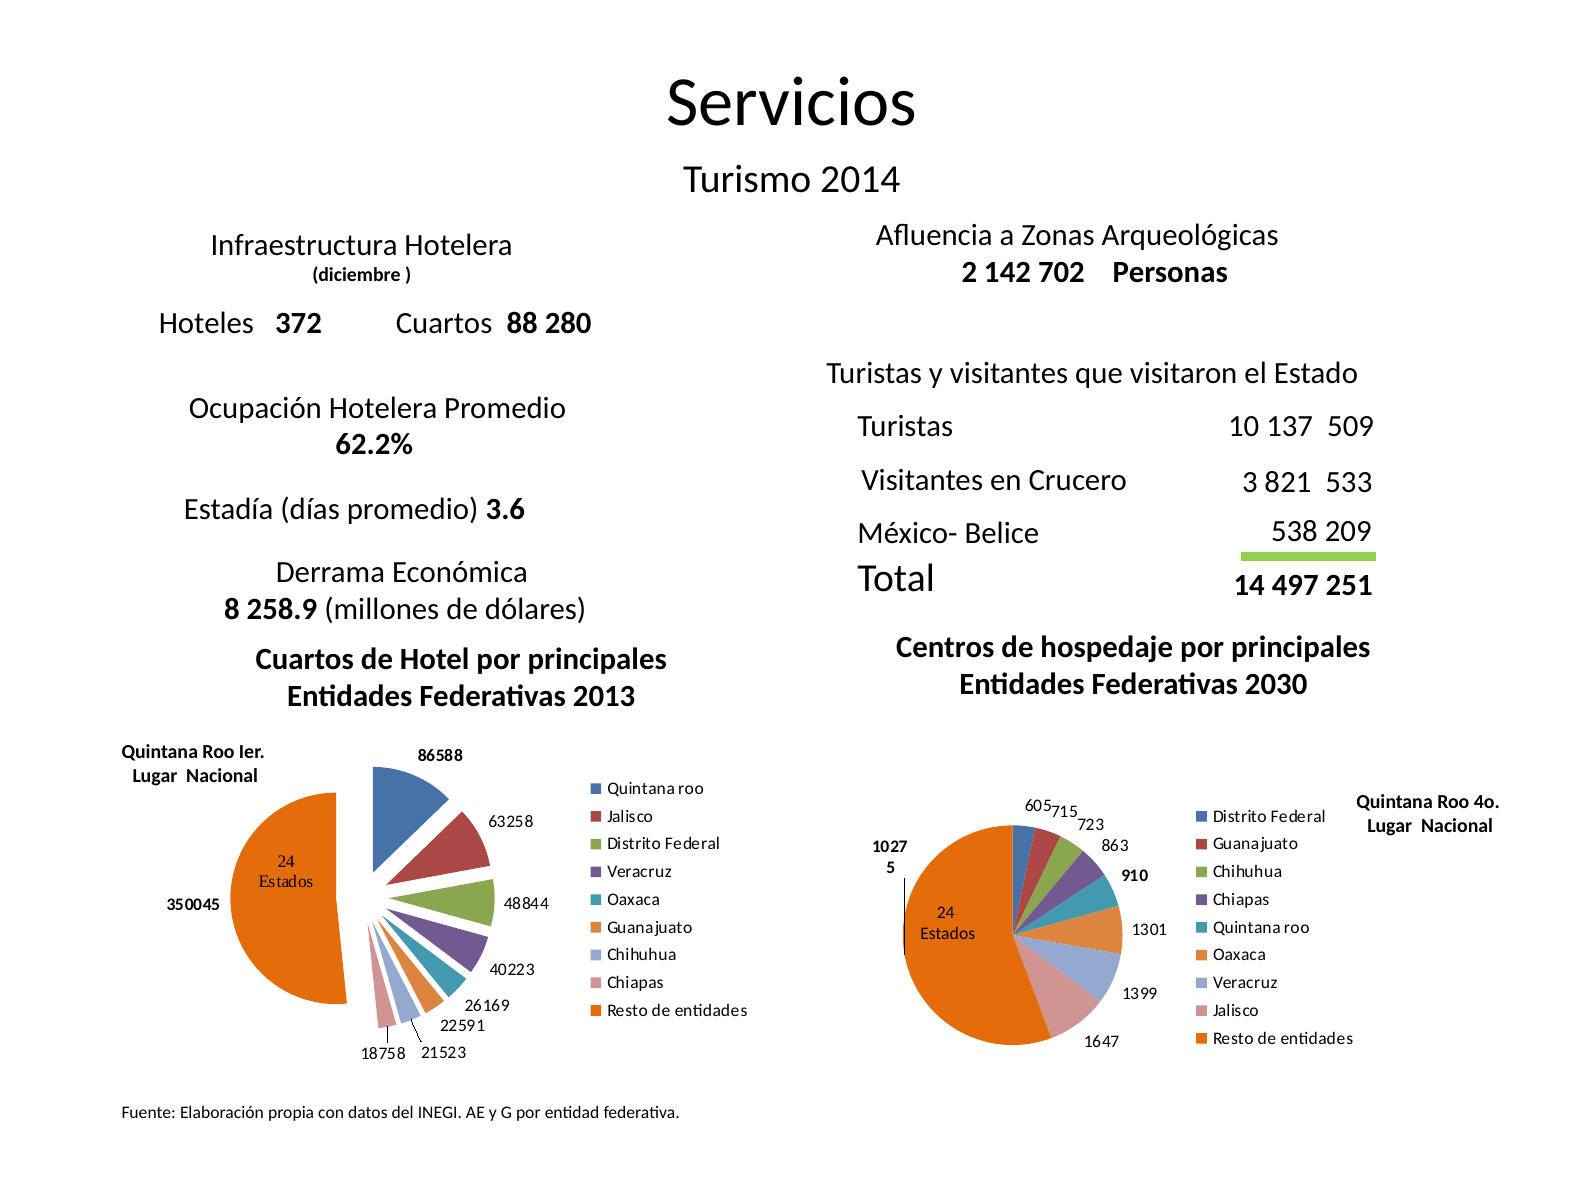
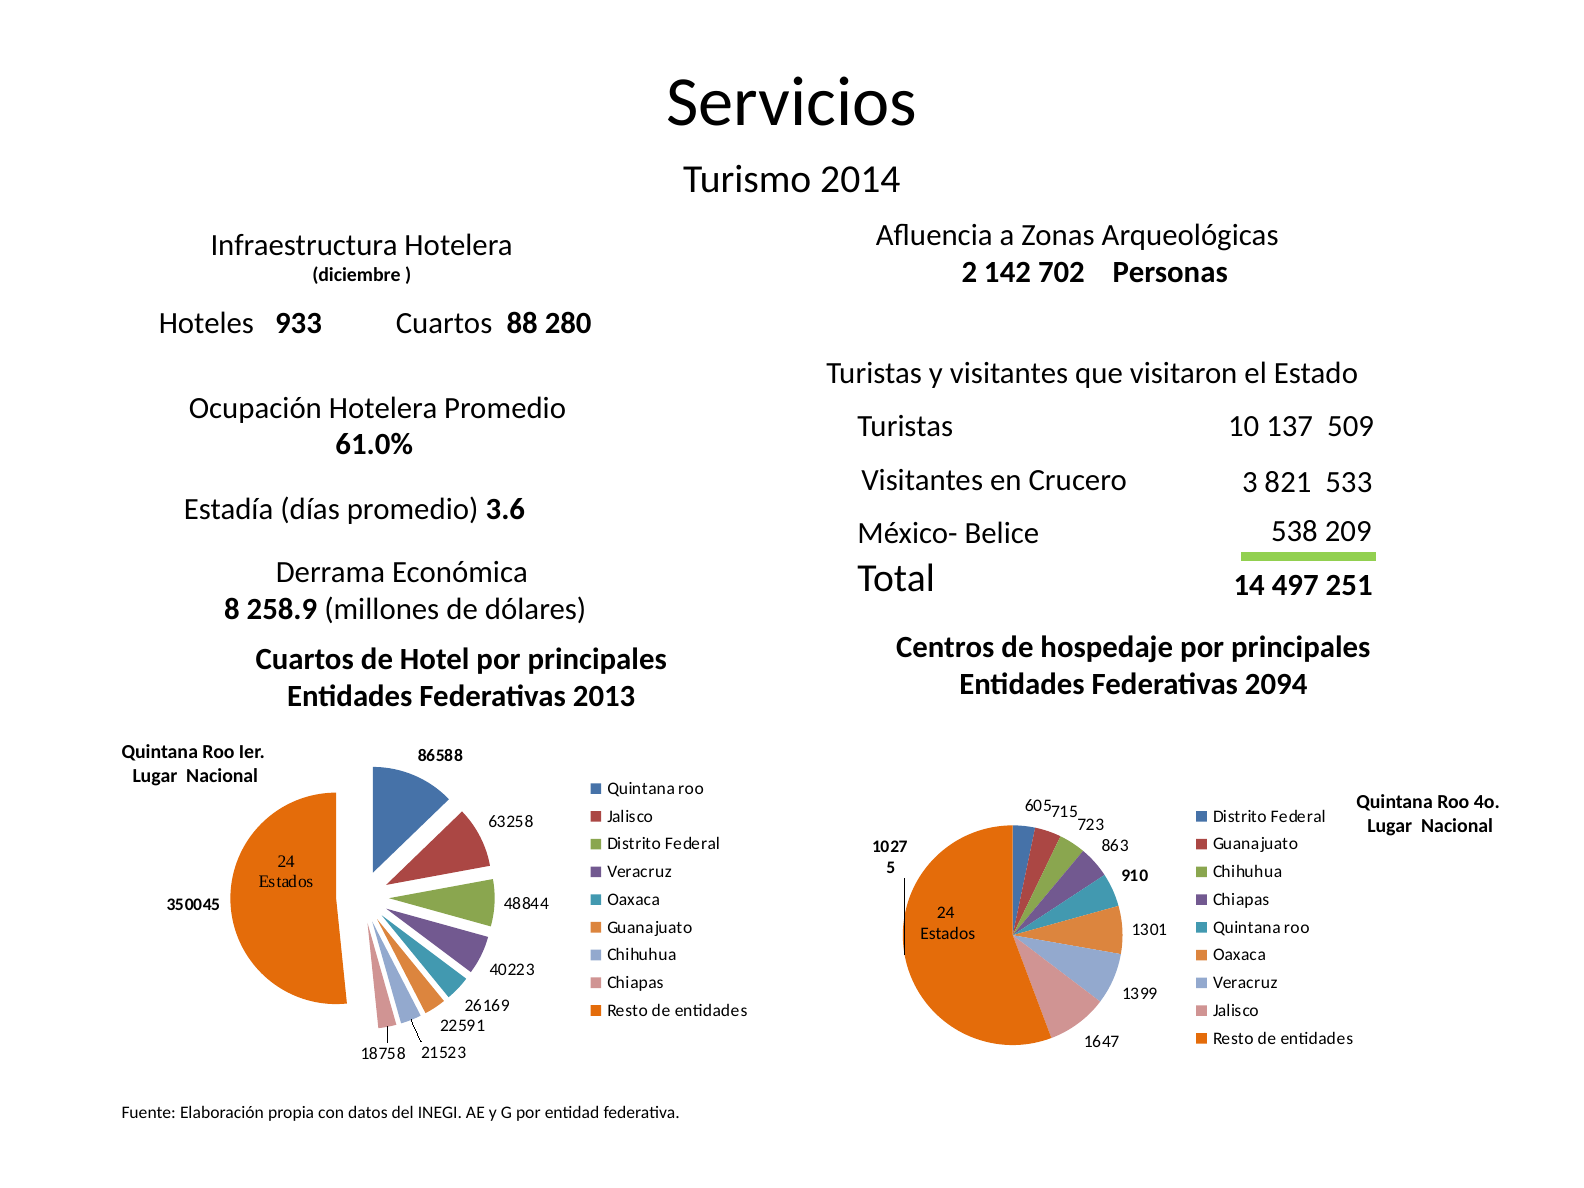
372: 372 -> 933
62.2%: 62.2% -> 61.0%
2030: 2030 -> 2094
